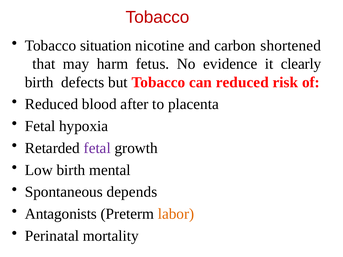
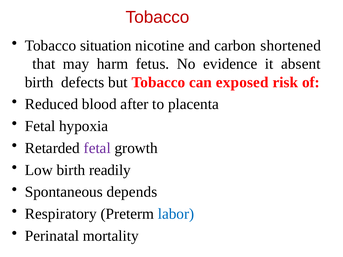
clearly: clearly -> absent
can reduced: reduced -> exposed
mental: mental -> readily
Antagonists: Antagonists -> Respiratory
labor colour: orange -> blue
